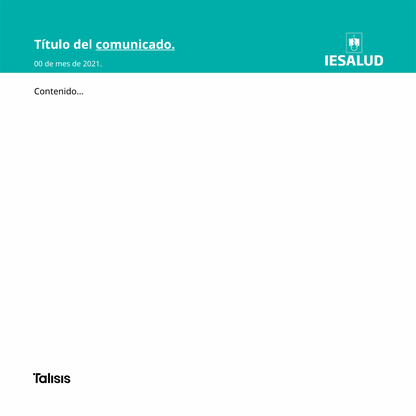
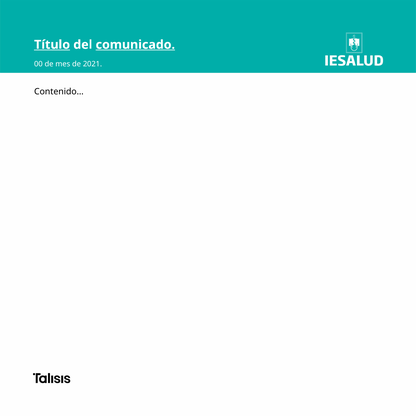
Título underline: none -> present
